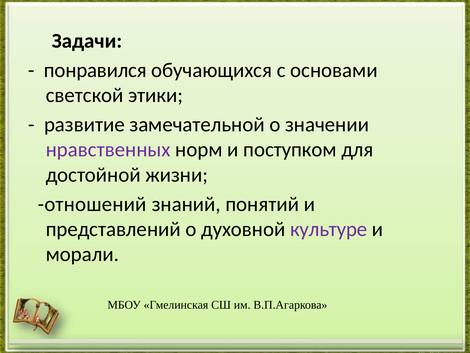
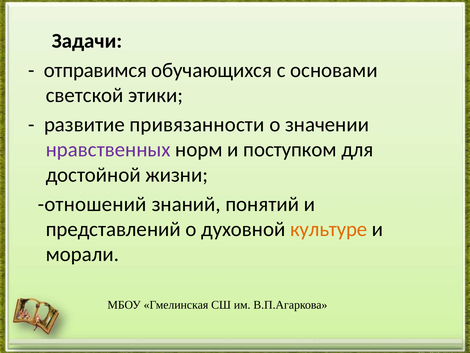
понравился: понравился -> отправимся
замечательной: замечательной -> привязанности
культуре colour: purple -> orange
